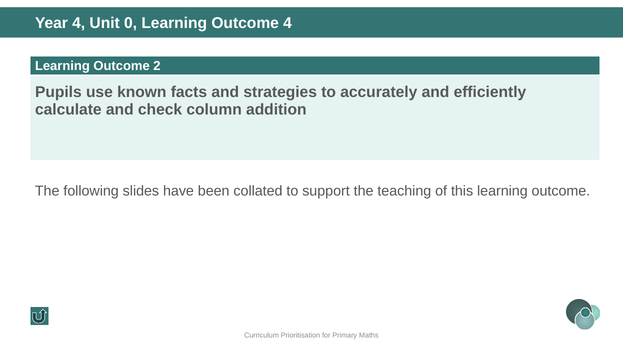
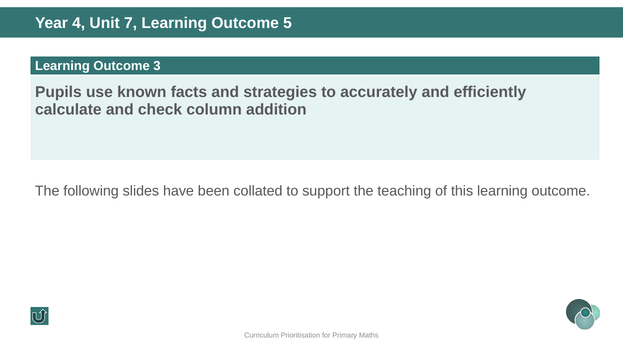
0: 0 -> 7
Outcome 4: 4 -> 5
2: 2 -> 3
